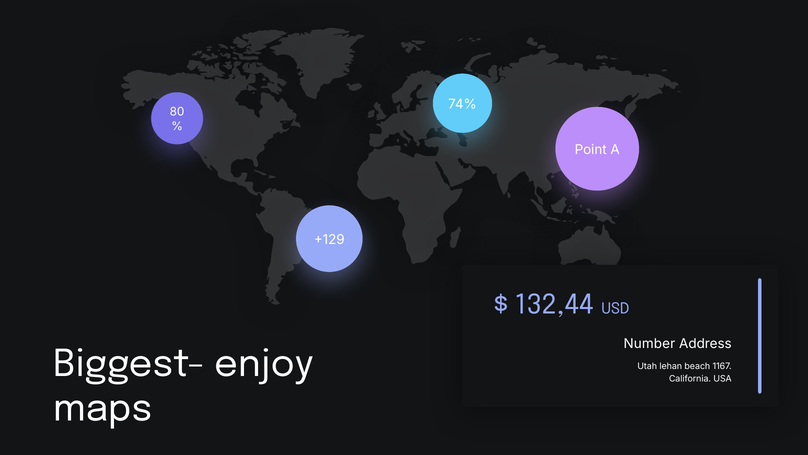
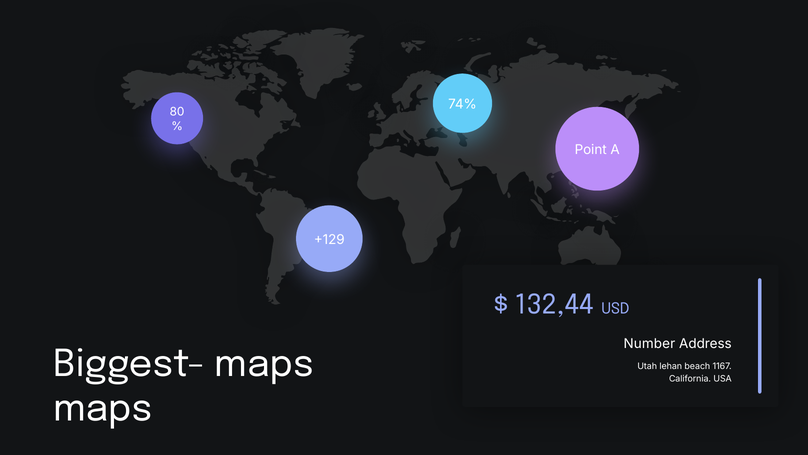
Biggest- enjoy: enjoy -> maps
